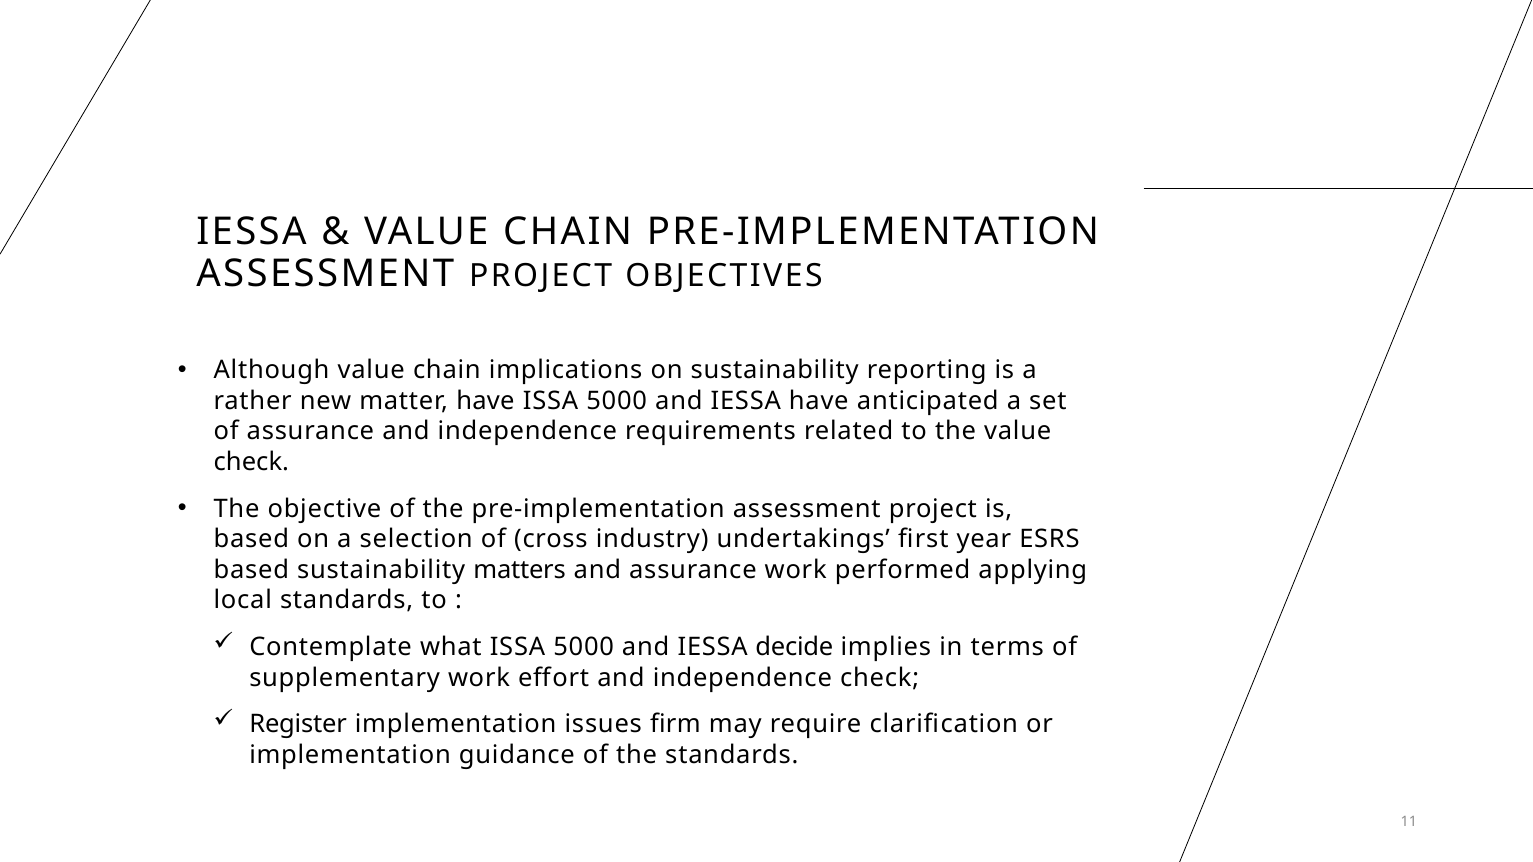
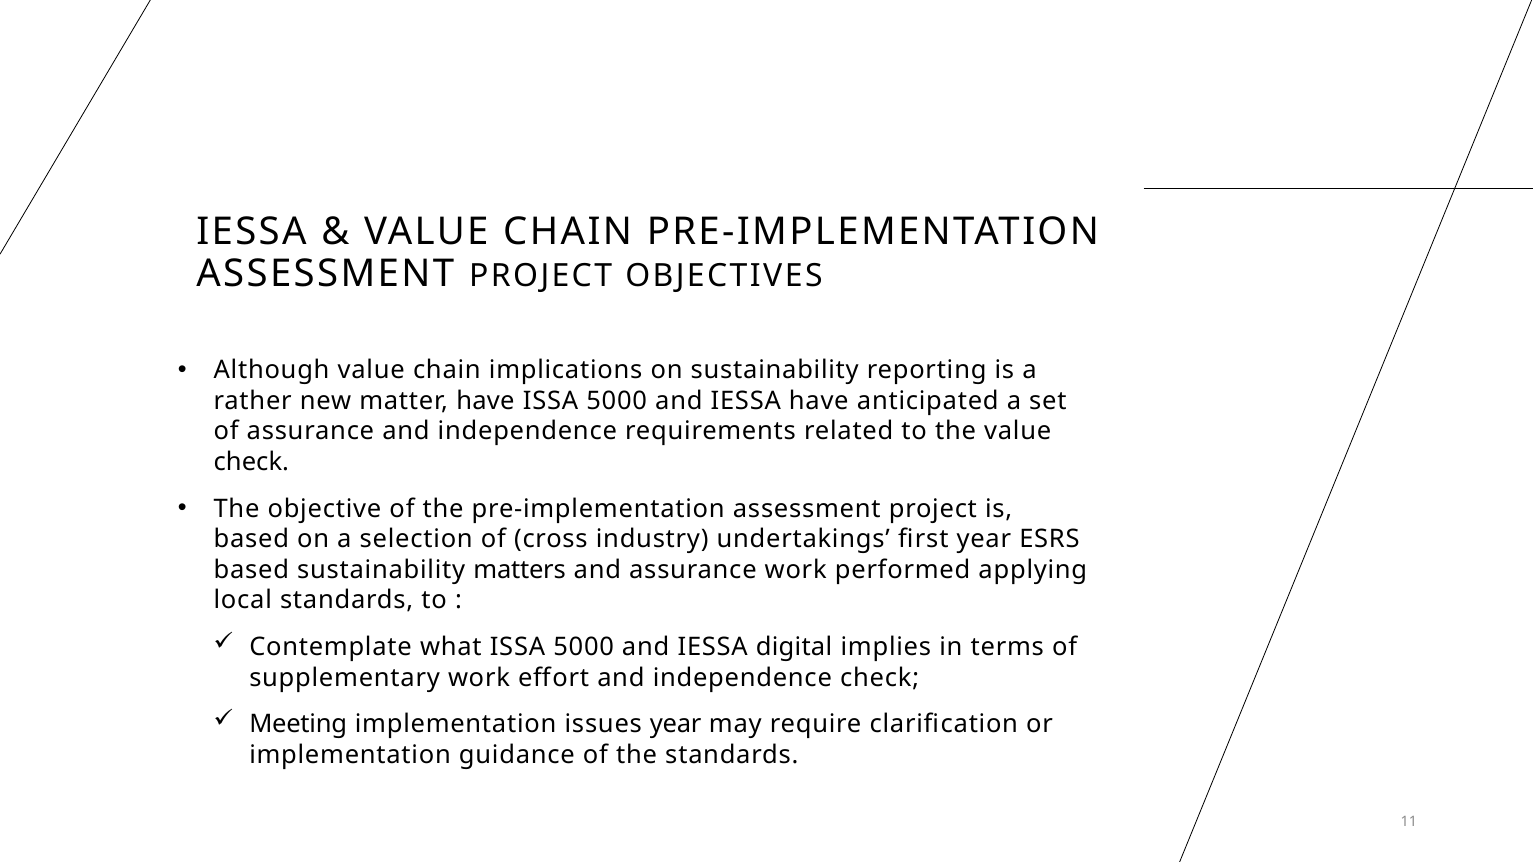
decide: decide -> digital
Register: Register -> Meeting
issues firm: firm -> year
